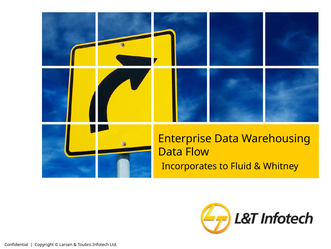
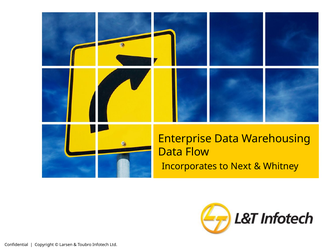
Fluid: Fluid -> Next
